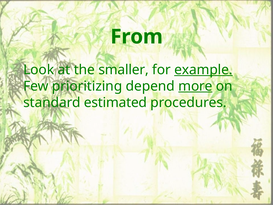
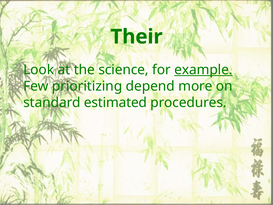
From: From -> Their
smaller: smaller -> science
more underline: present -> none
